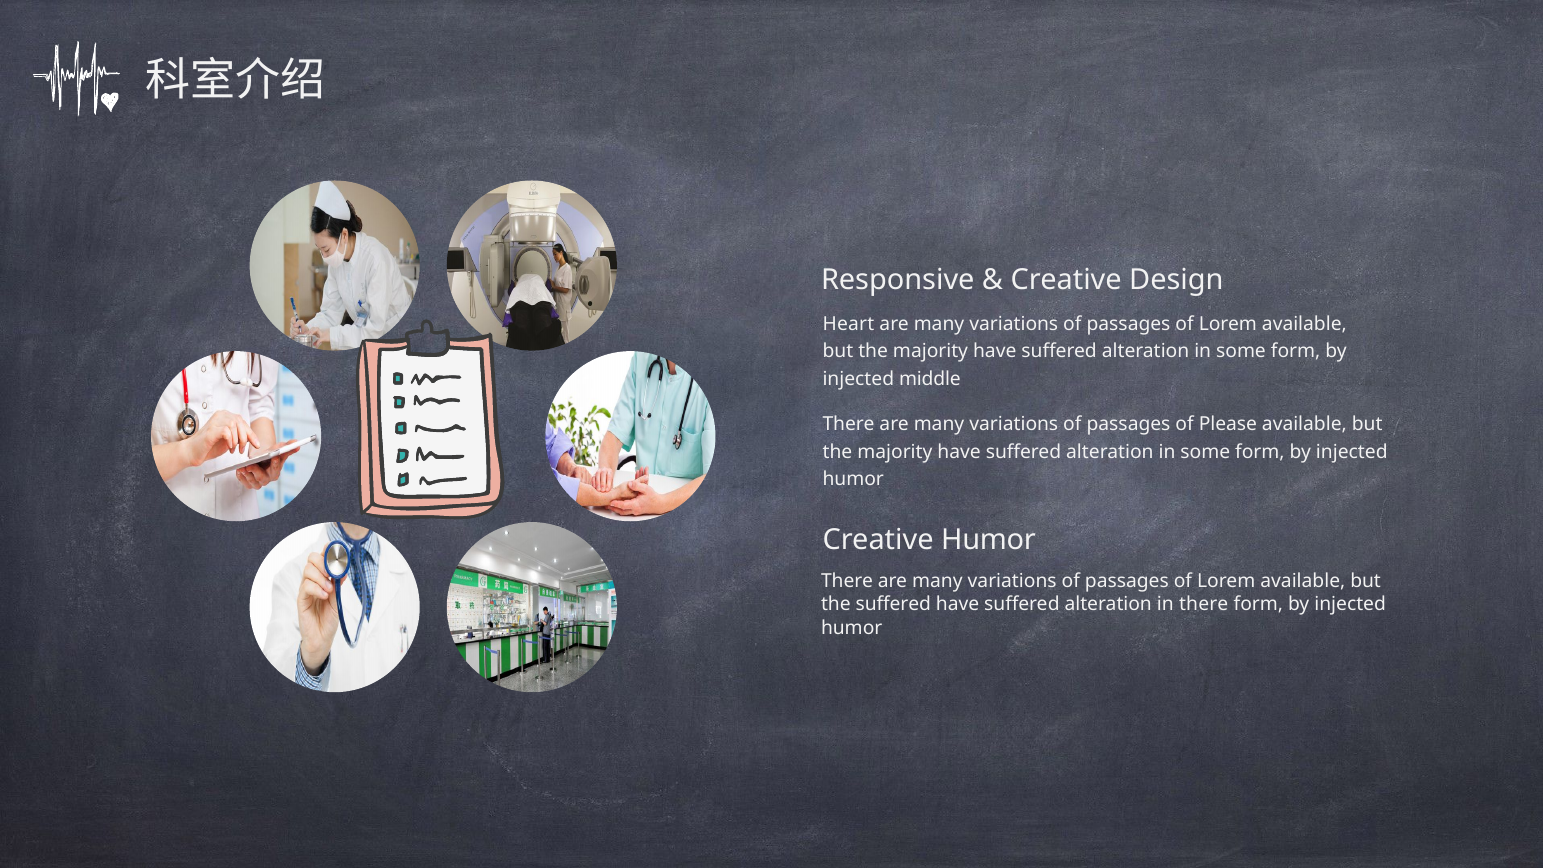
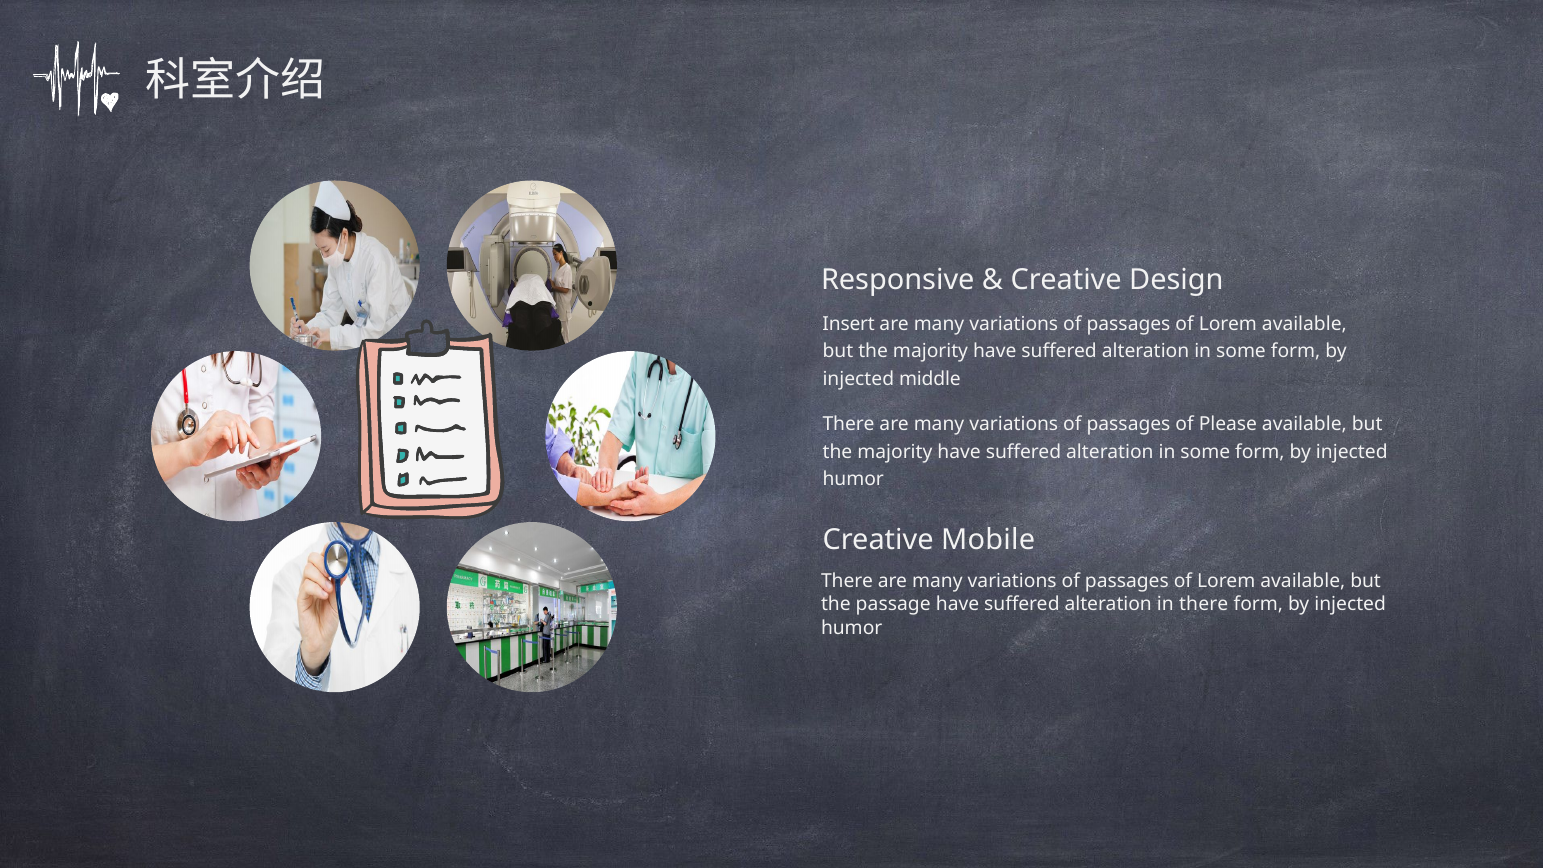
Heart: Heart -> Insert
Creative Humor: Humor -> Mobile
the suffered: suffered -> passage
